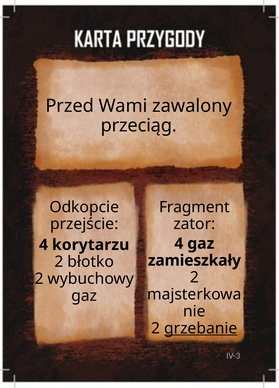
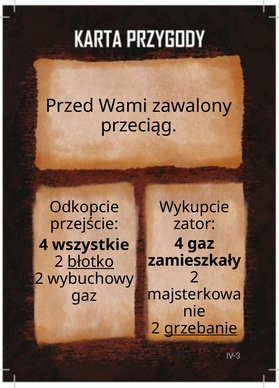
Fragment: Fragment -> Wykupcie
korytarzu: korytarzu -> wszystkie
błotko underline: none -> present
